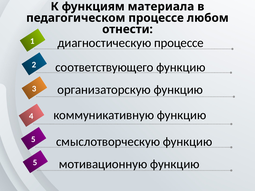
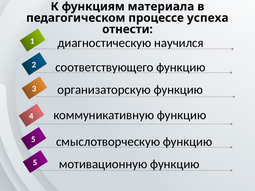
любом: любом -> успеха
диагностическую процессе: процессе -> научился
